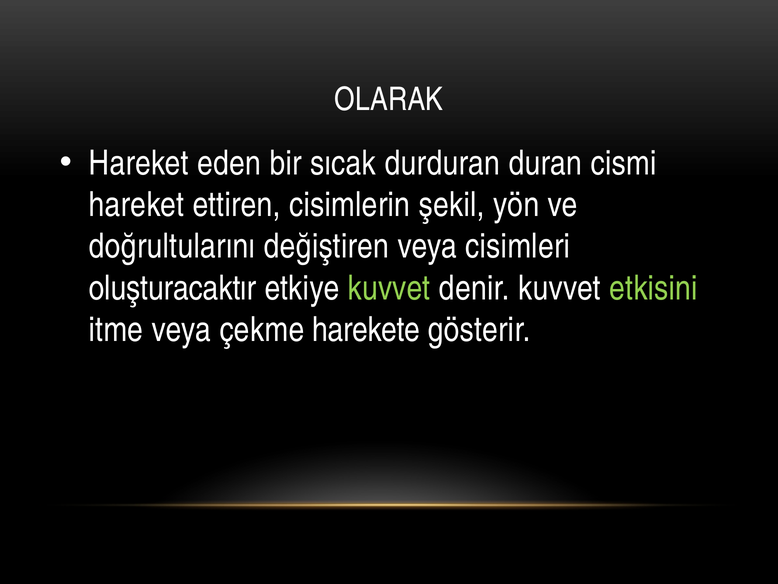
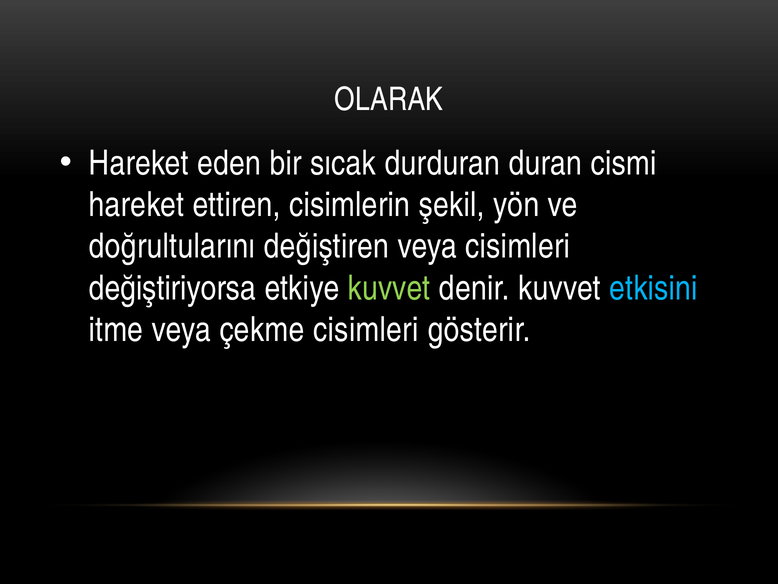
oluşturacaktır: oluşturacaktır -> değiştiriyorsa
etkisini colour: light green -> light blue
çekme harekete: harekete -> cisimleri
